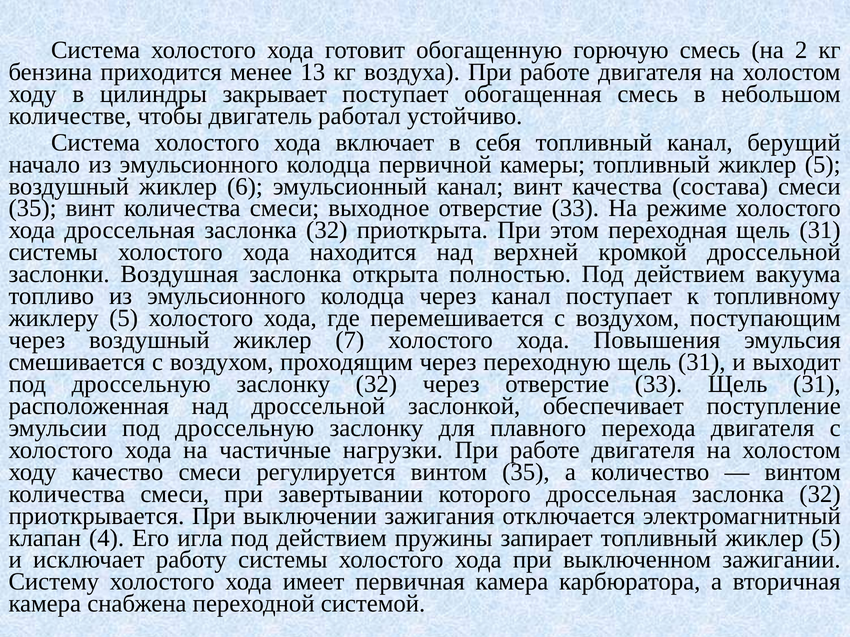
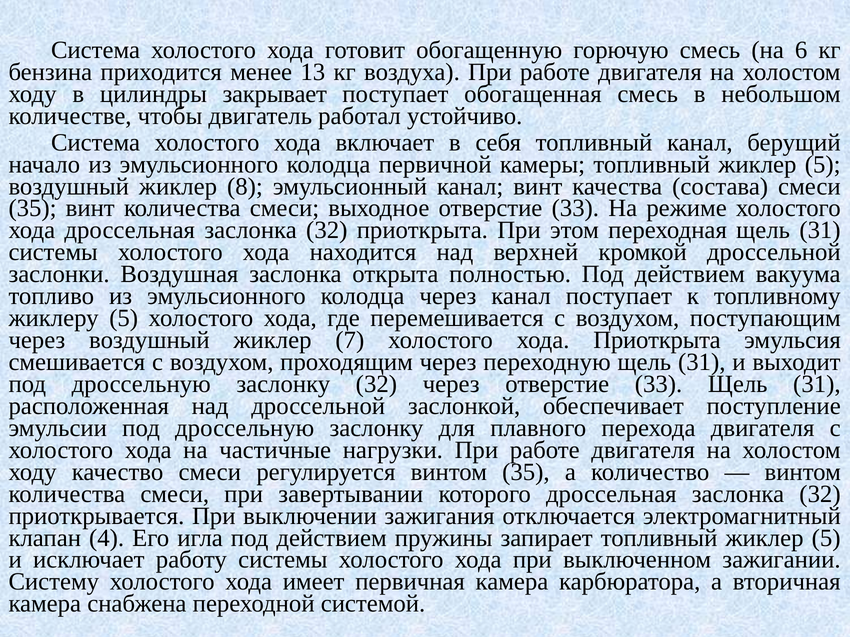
2: 2 -> 6
6: 6 -> 8
хода Повышения: Повышения -> Приоткрыта
